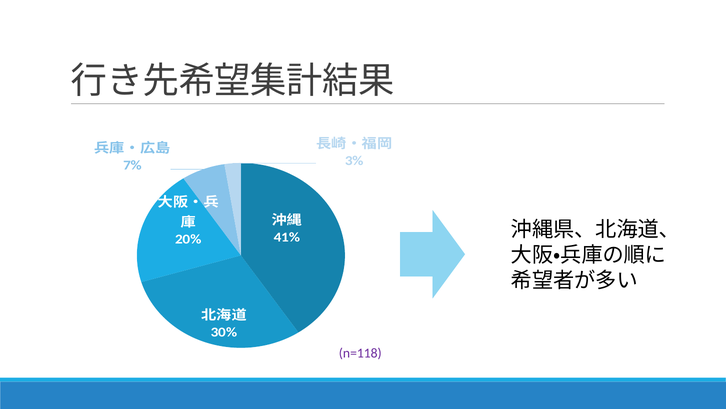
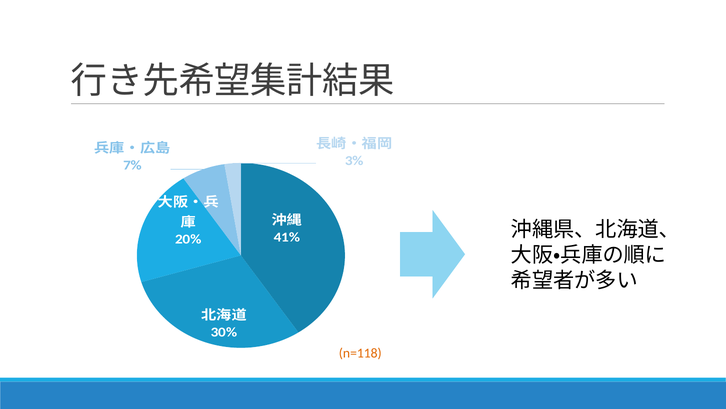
n=118 colour: purple -> orange
